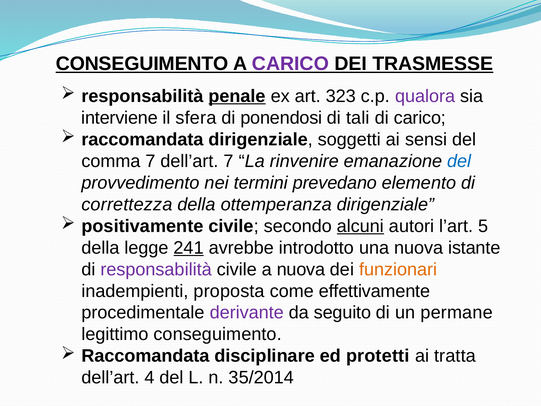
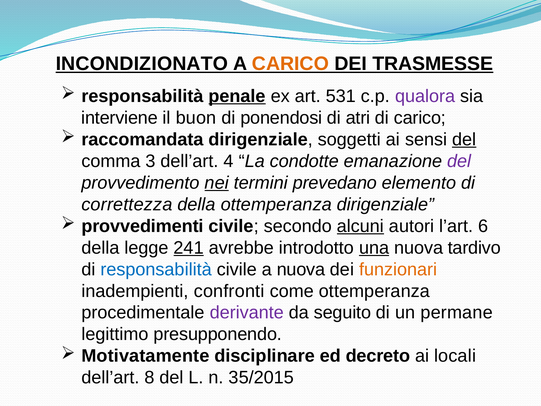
CONSEGUIMENTO at (142, 64): CONSEGUIMENTO -> INCONDIZIONATO
CARICO at (290, 64) colour: purple -> orange
323: 323 -> 531
sfera: sfera -> buon
tali: tali -> atri
del at (464, 139) underline: none -> present
comma 7: 7 -> 3
dell’art 7: 7 -> 4
rinvenire: rinvenire -> condotte
del at (459, 161) colour: blue -> purple
nei underline: none -> present
positivamente: positivamente -> provvedimenti
5: 5 -> 6
una underline: none -> present
istante: istante -> tardivo
responsabilità at (156, 269) colour: purple -> blue
proposta: proposta -> confronti
come effettivamente: effettivamente -> ottemperanza
legittimo conseguimento: conseguimento -> presupponendo
Raccomandata at (146, 356): Raccomandata -> Motivatamente
protetti: protetti -> decreto
tratta: tratta -> locali
4: 4 -> 8
35/2014: 35/2014 -> 35/2015
